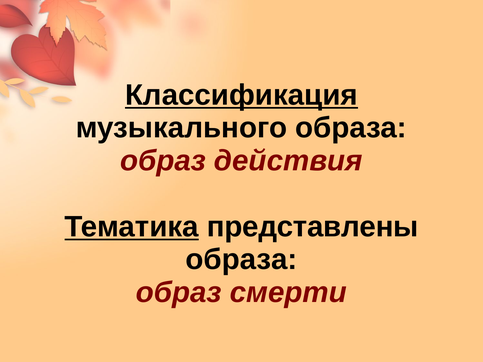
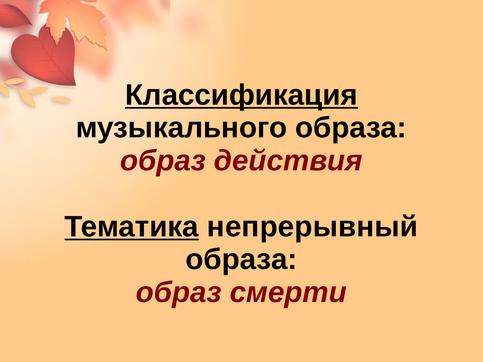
представлены: представлены -> непрерывный
